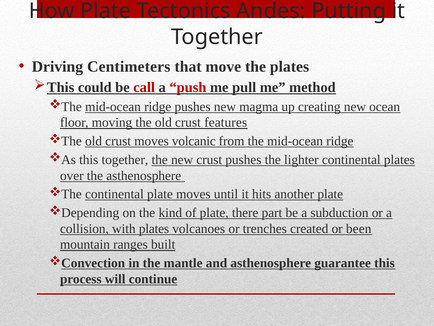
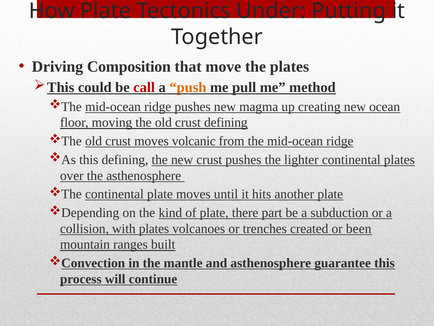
Andes: Andes -> Under
Centimeters: Centimeters -> Composition
push colour: red -> orange
crust features: features -> defining
this together: together -> defining
